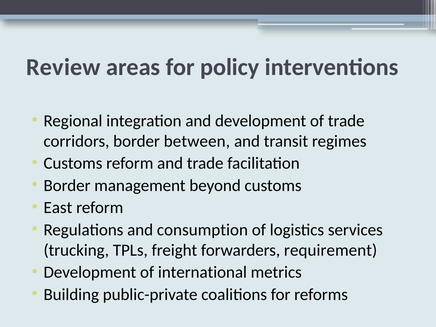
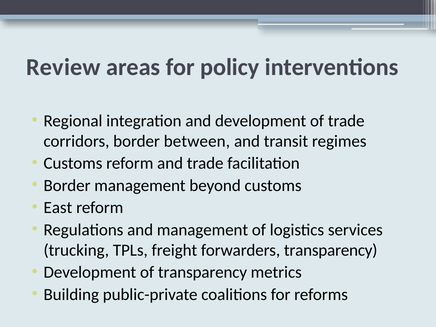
and consumption: consumption -> management
forwarders requirement: requirement -> transparency
of international: international -> transparency
